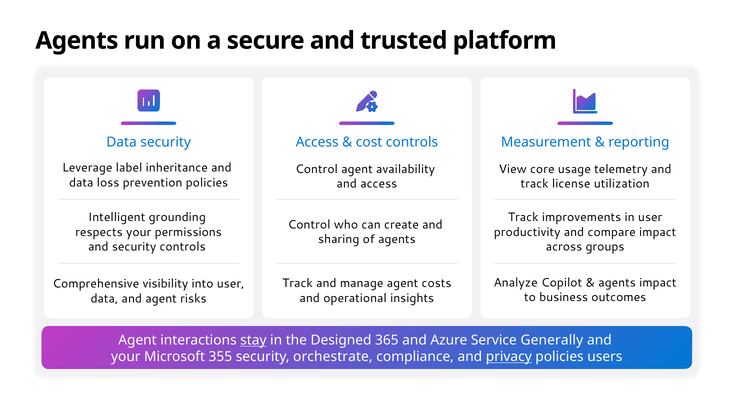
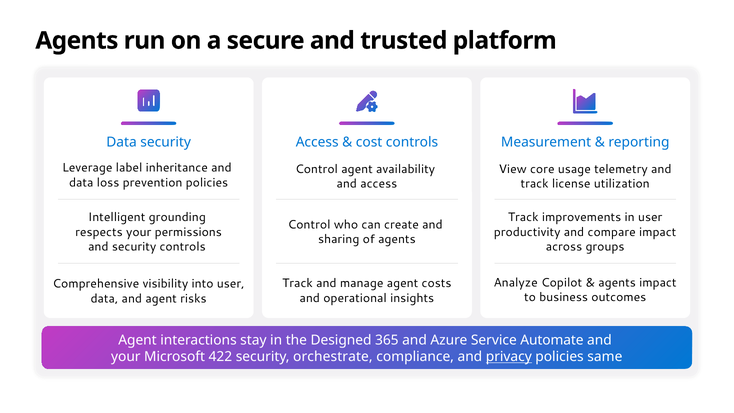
stay underline: present -> none
Generally: Generally -> Automate
355: 355 -> 422
users: users -> same
